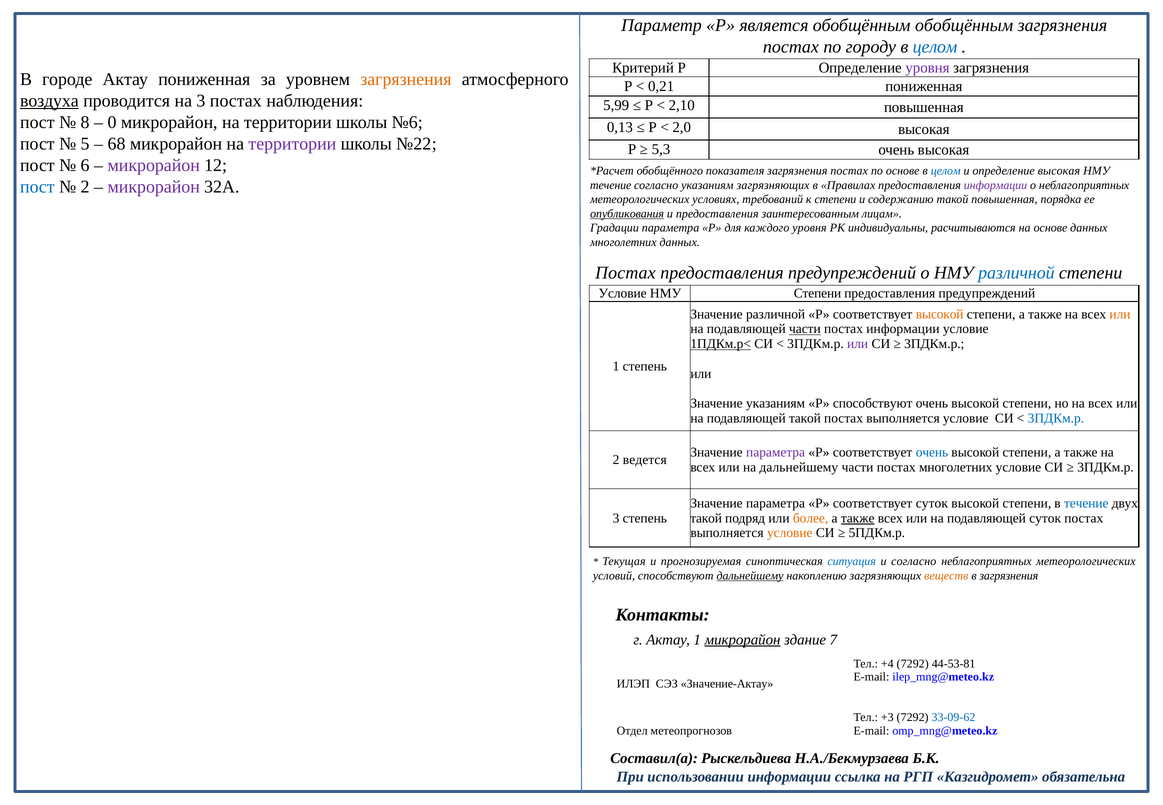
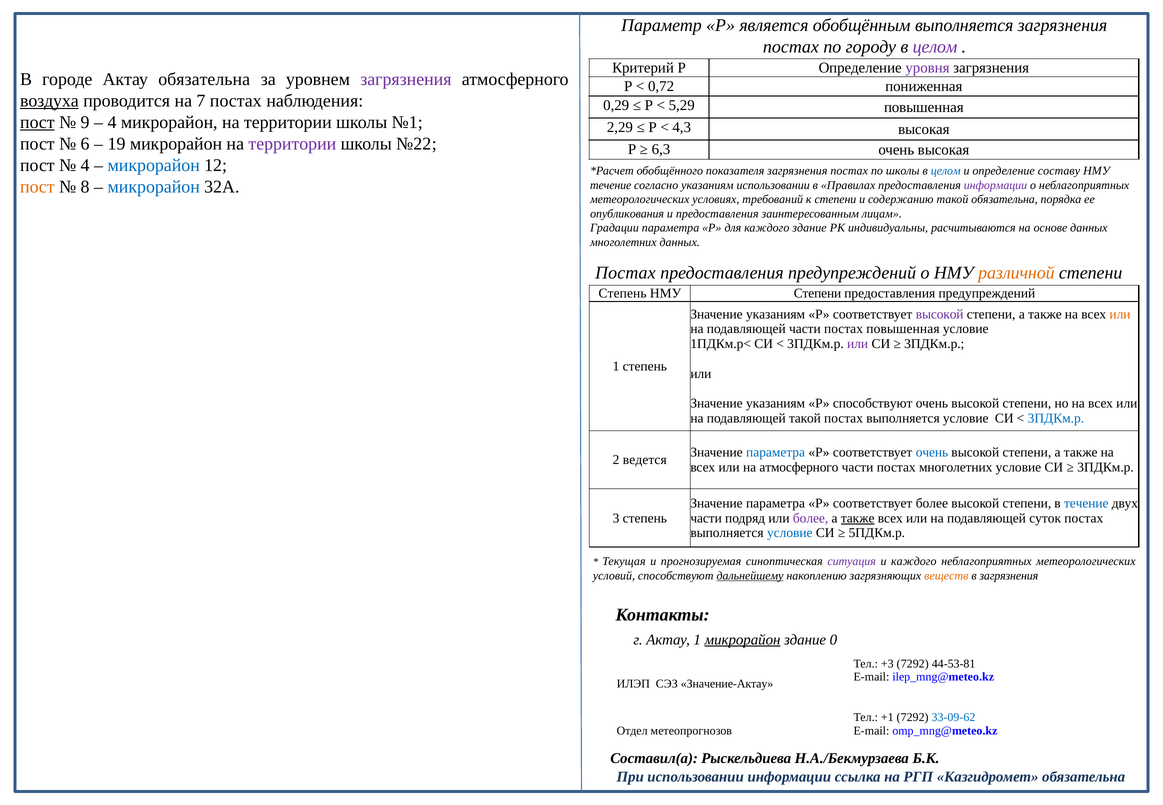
обобщённым обобщённым: обобщённым -> выполняется
целом at (935, 47) colour: blue -> purple
Актау пониженная: пониженная -> обязательна
загрязнения at (406, 79) colour: orange -> purple
0,21: 0,21 -> 0,72
на 3: 3 -> 7
5,99: 5,99 -> 0,29
2,10: 2,10 -> 5,29
пост at (37, 122) underline: none -> present
8: 8 -> 9
0 at (112, 122): 0 -> 4
№6: №6 -> №1
0,13: 0,13 -> 2,29
2,0: 2,0 -> 4,3
5: 5 -> 6
68: 68 -> 19
5,3: 5,3 -> 6,3
6 at (85, 165): 6 -> 4
микрорайон at (154, 165) colour: purple -> blue
по основе: основе -> школы
определение высокая: высокая -> составу
пост at (37, 187) colour: blue -> orange
2 at (85, 187): 2 -> 8
микрорайон at (154, 187) colour: purple -> blue
указаниям загрязняющих: загрязняющих -> использовании
такой повышенная: повышенная -> обязательна
опубликования underline: present -> none
каждого уровня: уровня -> здание
различной at (1016, 273) colour: blue -> orange
Условие at (623, 294): Условие -> Степень
различной at (776, 314): различной -> указаниям
высокой at (940, 314) colour: orange -> purple
части at (805, 329) underline: present -> none
постах информации: информации -> повышенная
1ПДКм.р< underline: present -> none
параметра at (776, 453) colour: purple -> blue
на дальнейшему: дальнейшему -> атмосферного
соответствует суток: суток -> более
такой at (706, 518): такой -> части
более at (811, 518) colour: orange -> purple
условие at (790, 533) colour: orange -> blue
ситуация colour: blue -> purple
и согласно: согласно -> каждого
7: 7 -> 0
+4: +4 -> +3
+3: +3 -> +1
